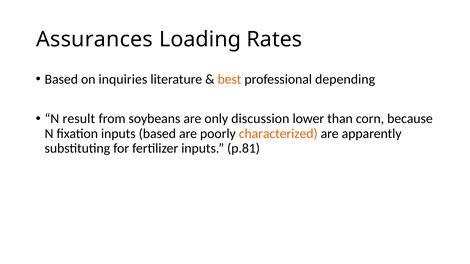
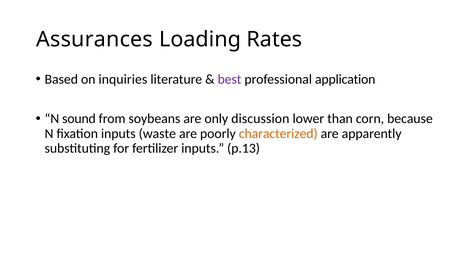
best colour: orange -> purple
depending: depending -> application
result: result -> sound
inputs based: based -> waste
p.81: p.81 -> p.13
